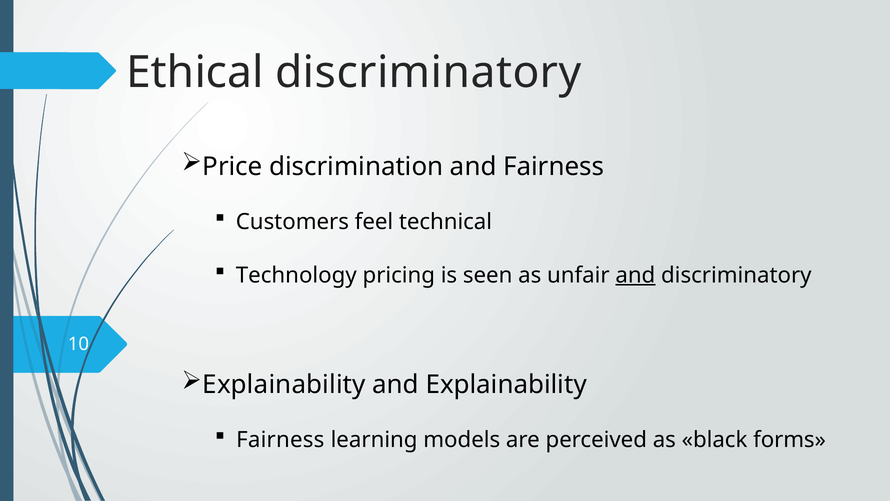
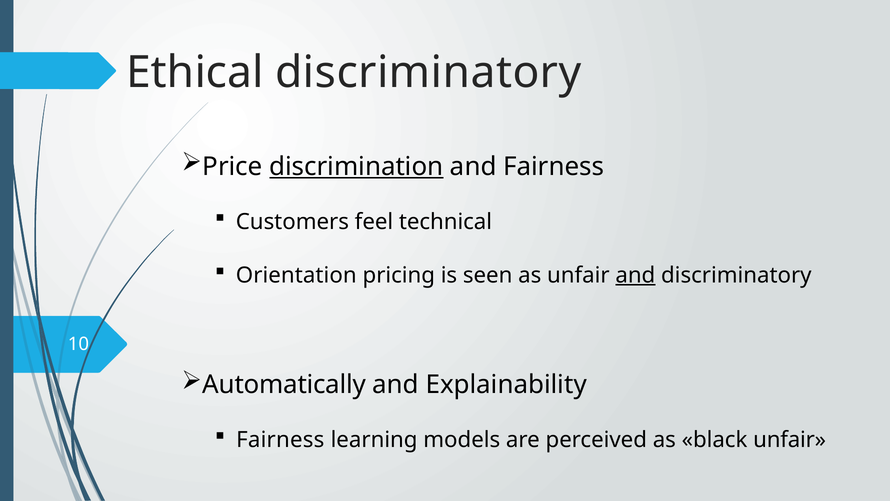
discrimination underline: none -> present
Technology: Technology -> Orientation
Explainability at (284, 384): Explainability -> Automatically
black forms: forms -> unfair
